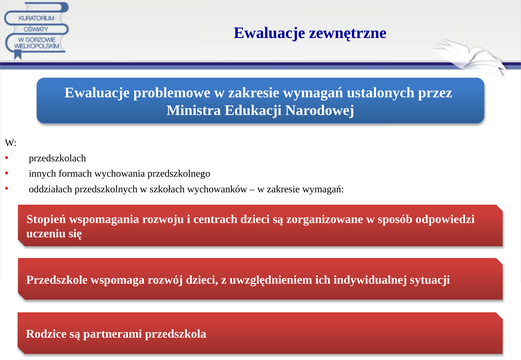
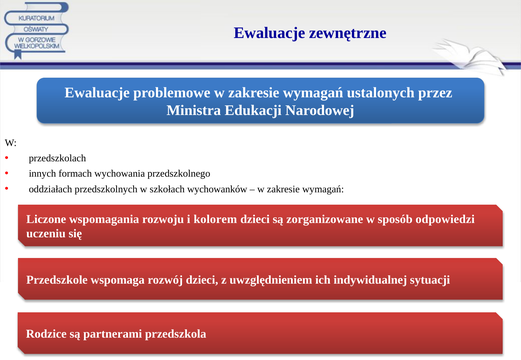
Stopień: Stopień -> Liczone
centrach: centrach -> kolorem
